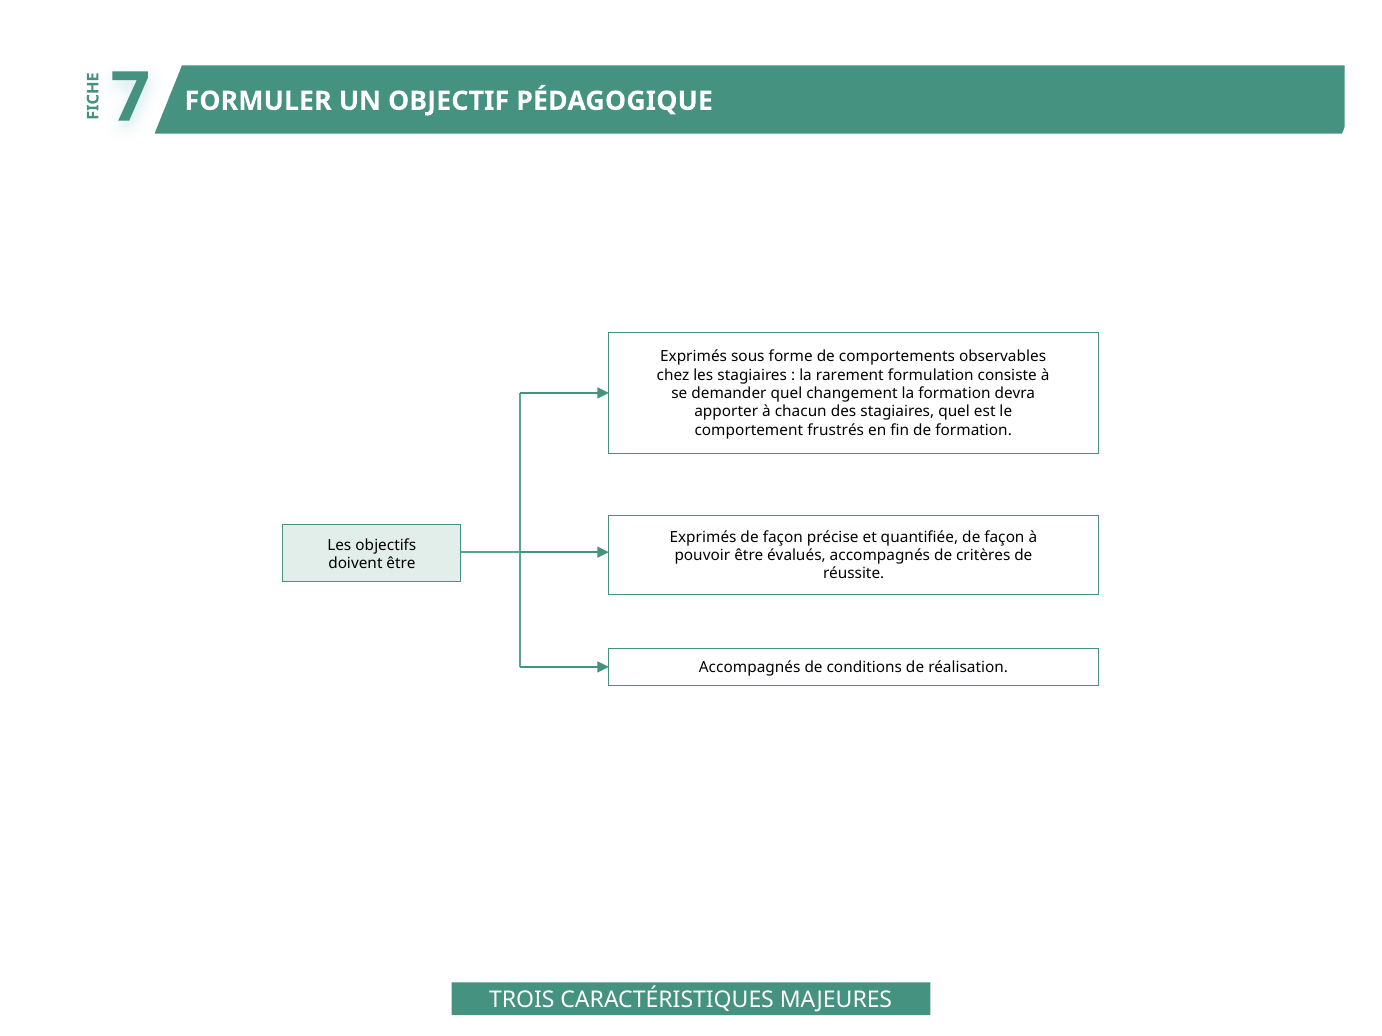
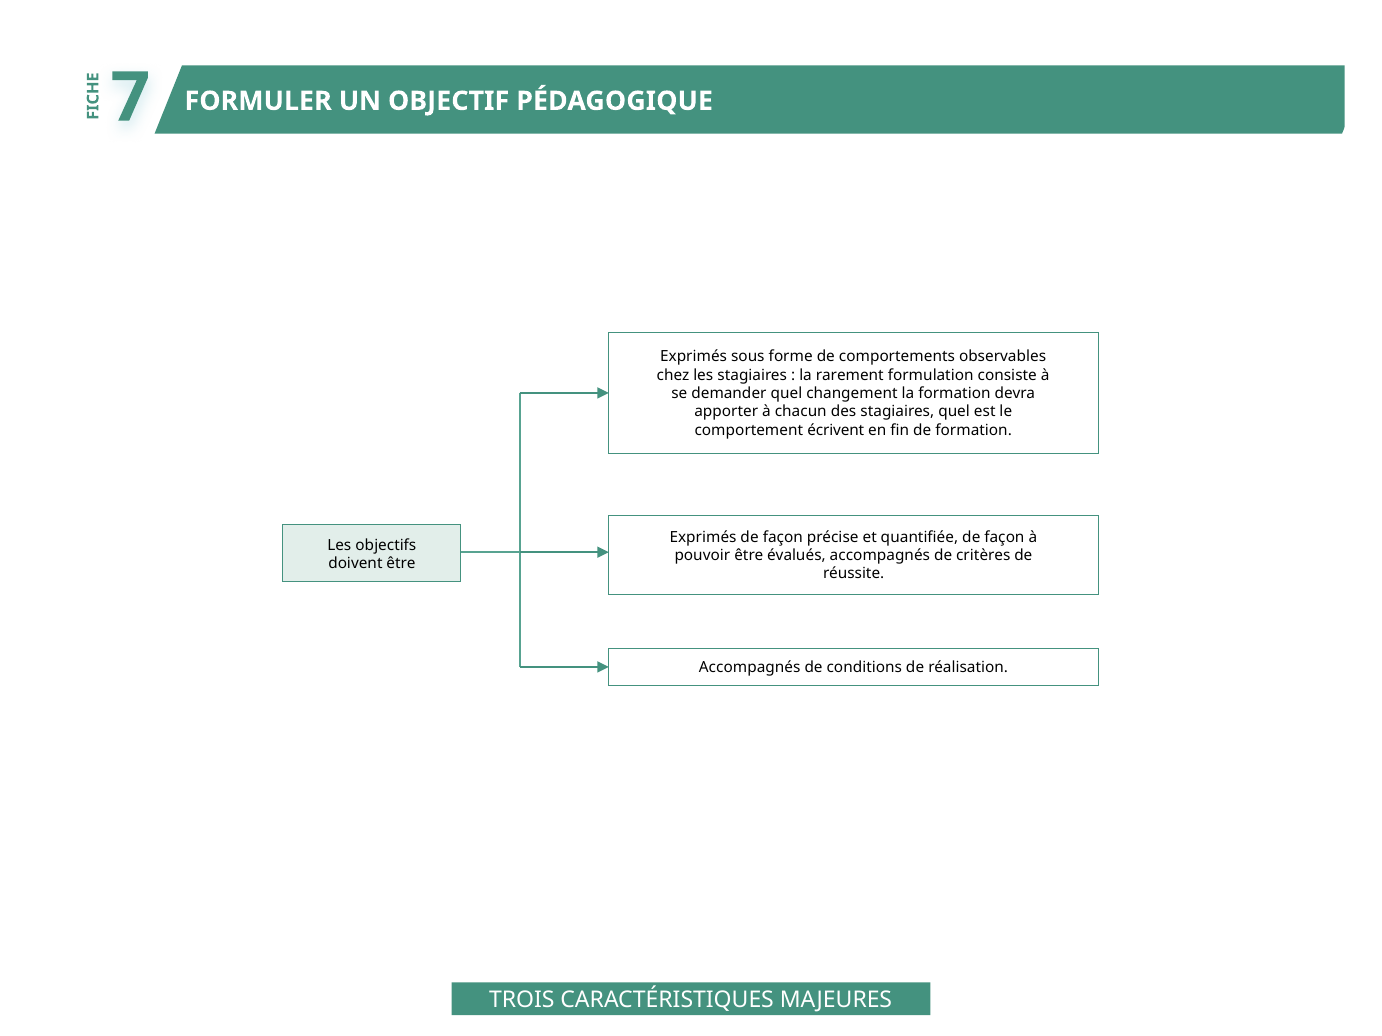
frustrés: frustrés -> écrivent
